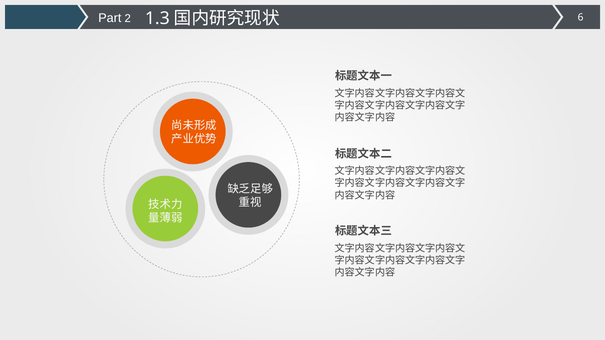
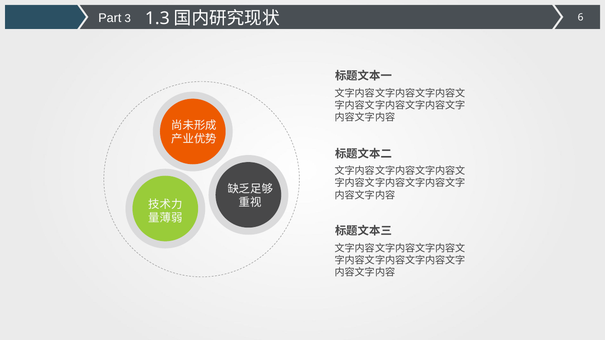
2: 2 -> 3
